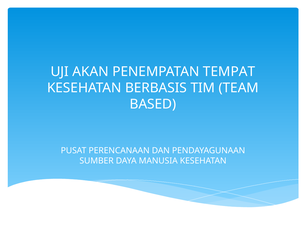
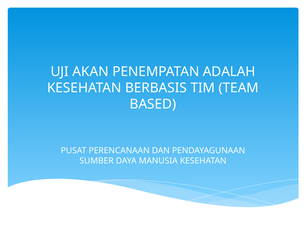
TEMPAT: TEMPAT -> ADALAH
